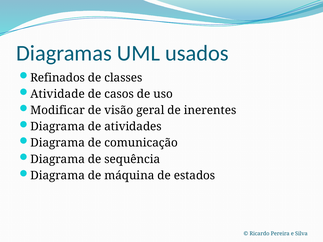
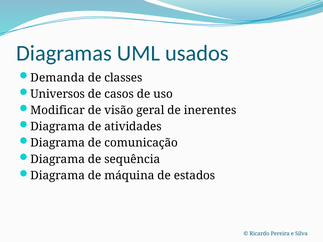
Refinados: Refinados -> Demanda
Atividade: Atividade -> Universos
